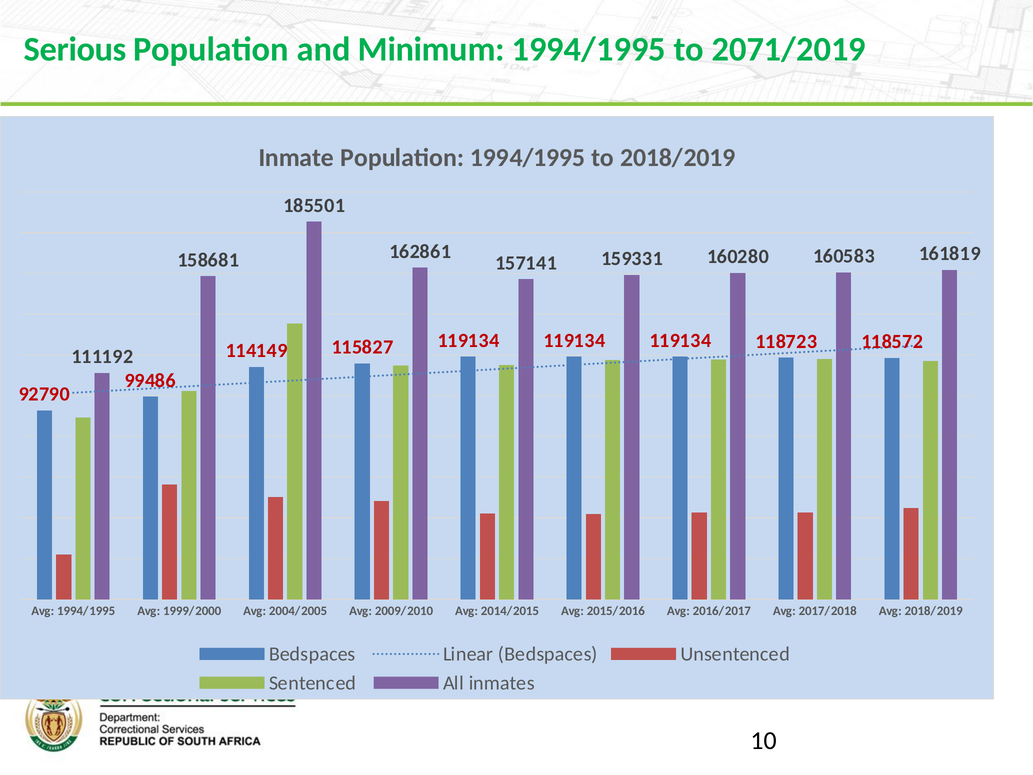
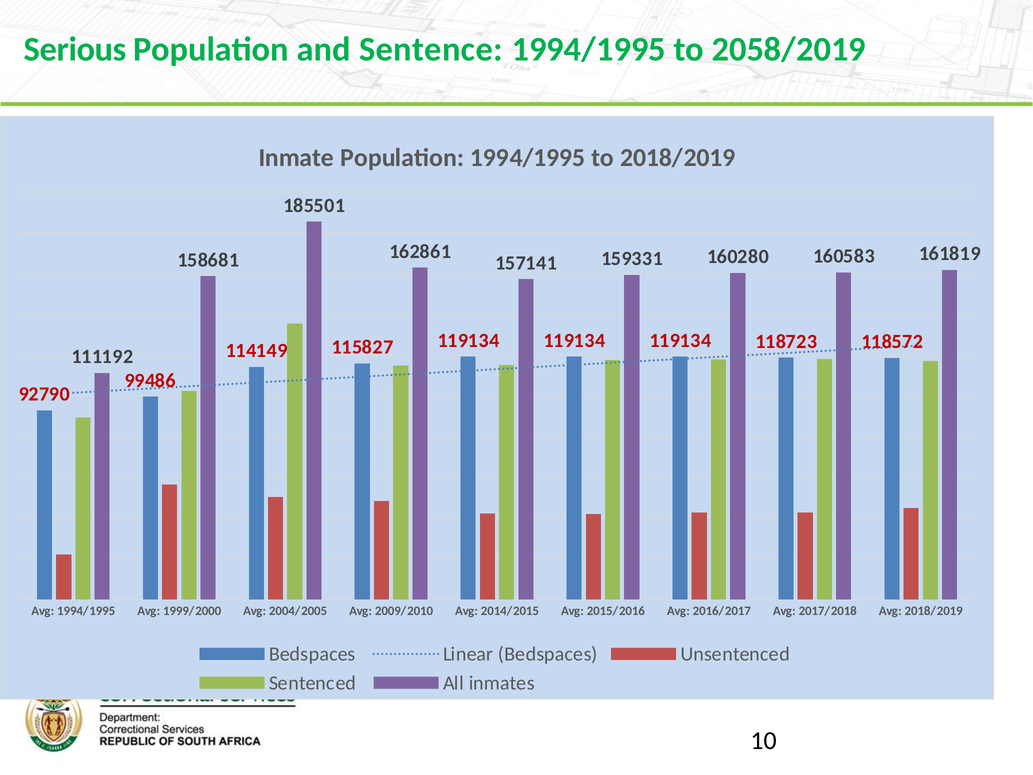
Minimum: Minimum -> Sentence
2071/2019: 2071/2019 -> 2058/2019
